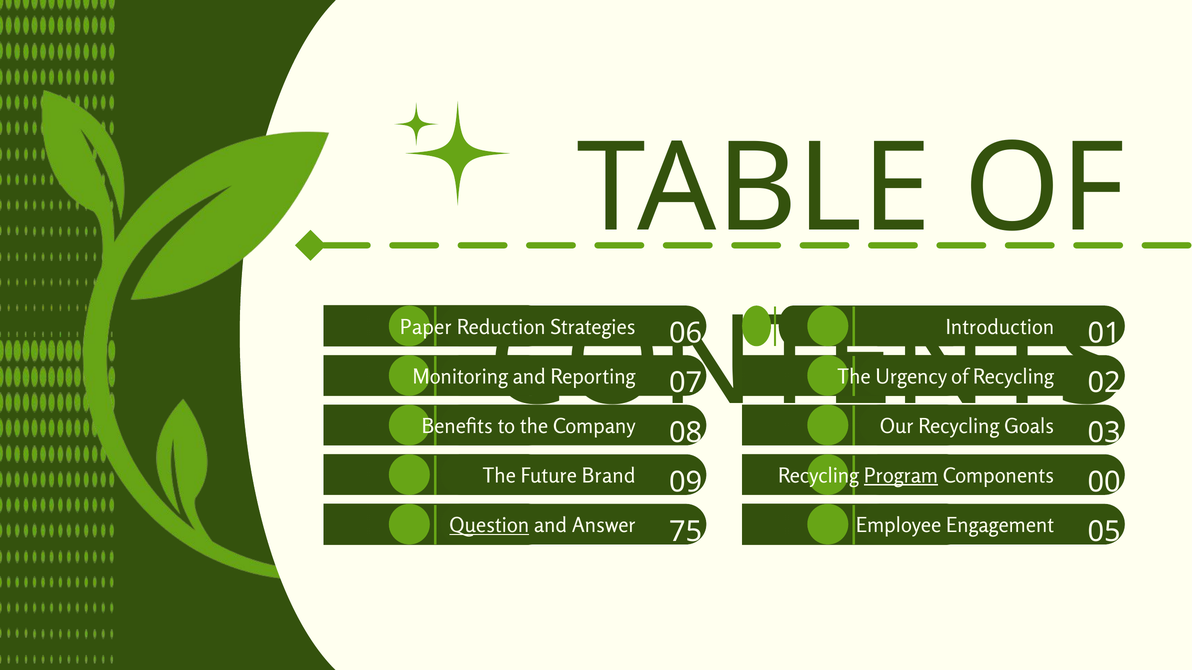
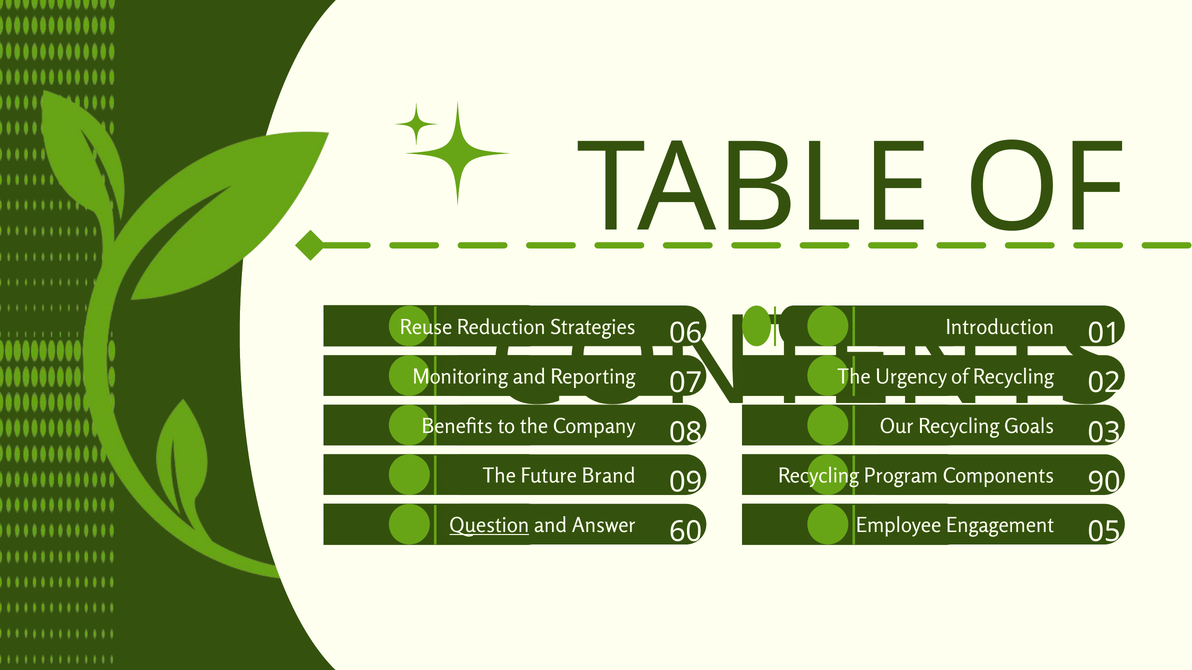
Paper: Paper -> Reuse
Program underline: present -> none
00: 00 -> 90
75: 75 -> 60
